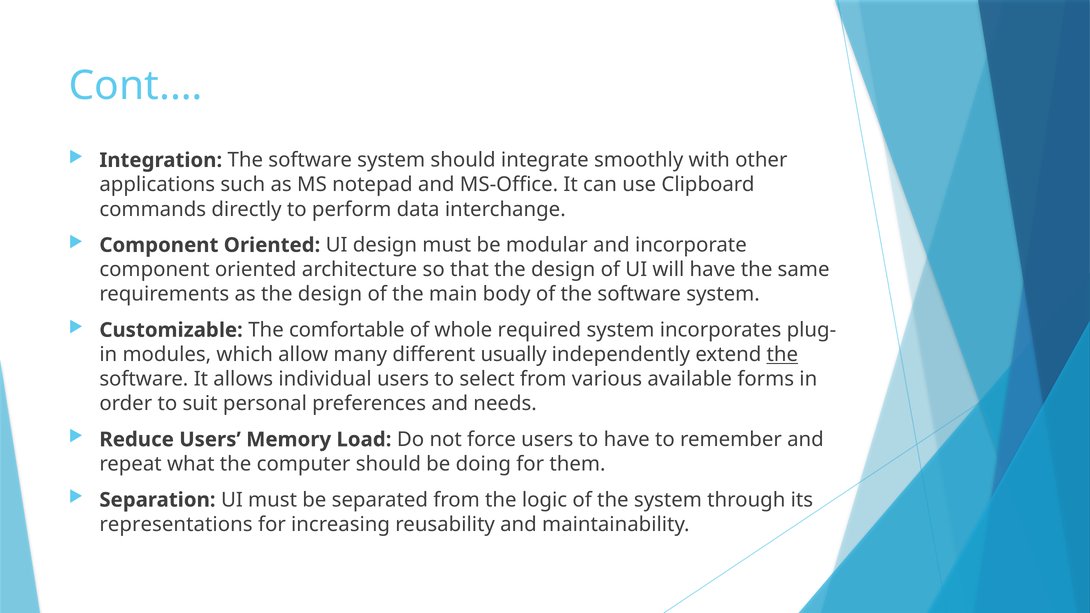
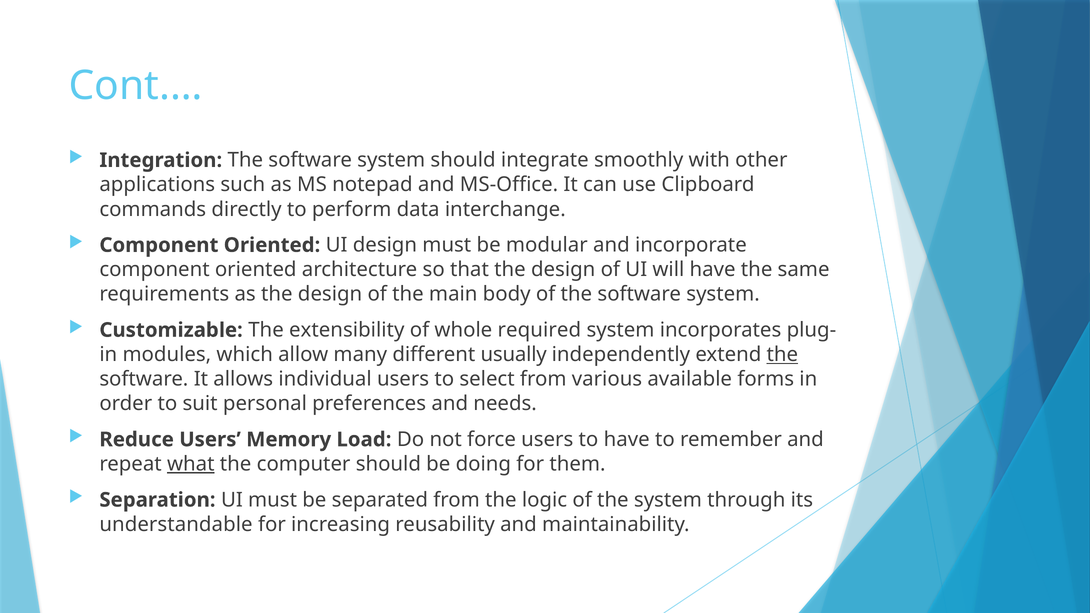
comfortable: comfortable -> extensibility
what underline: none -> present
representations: representations -> understandable
